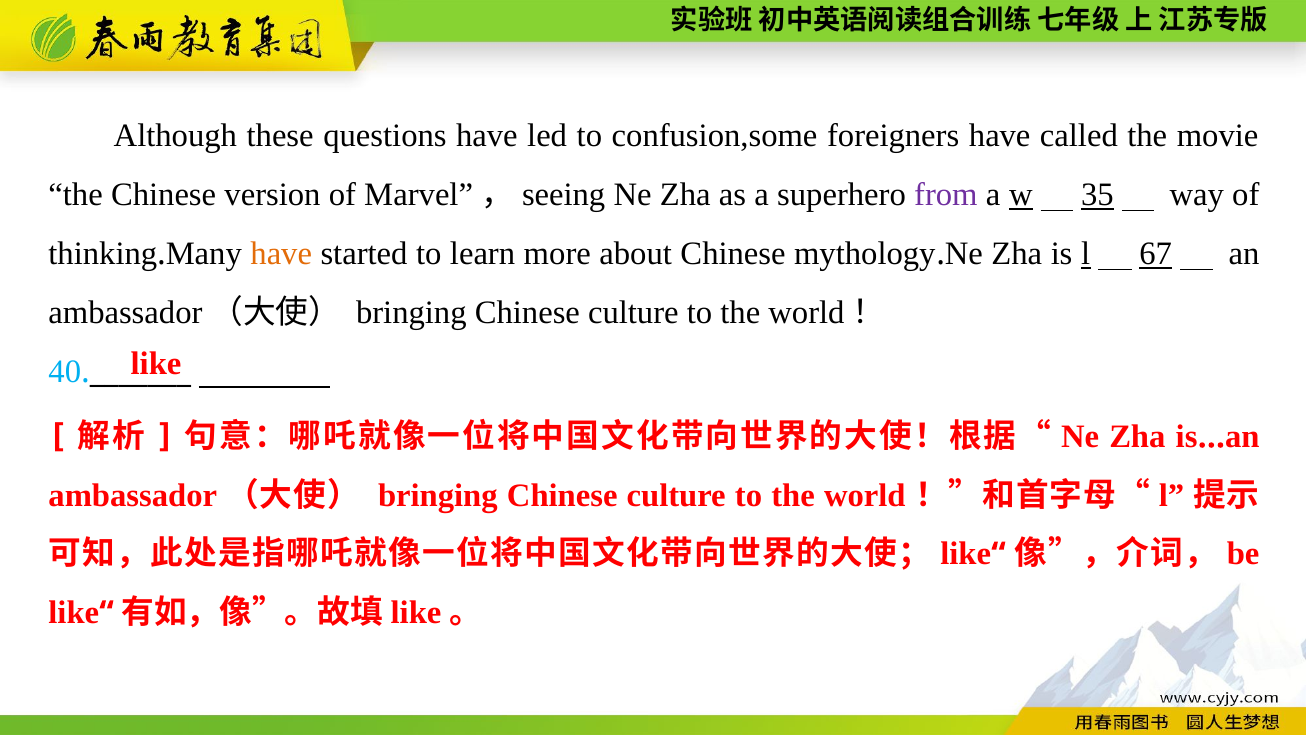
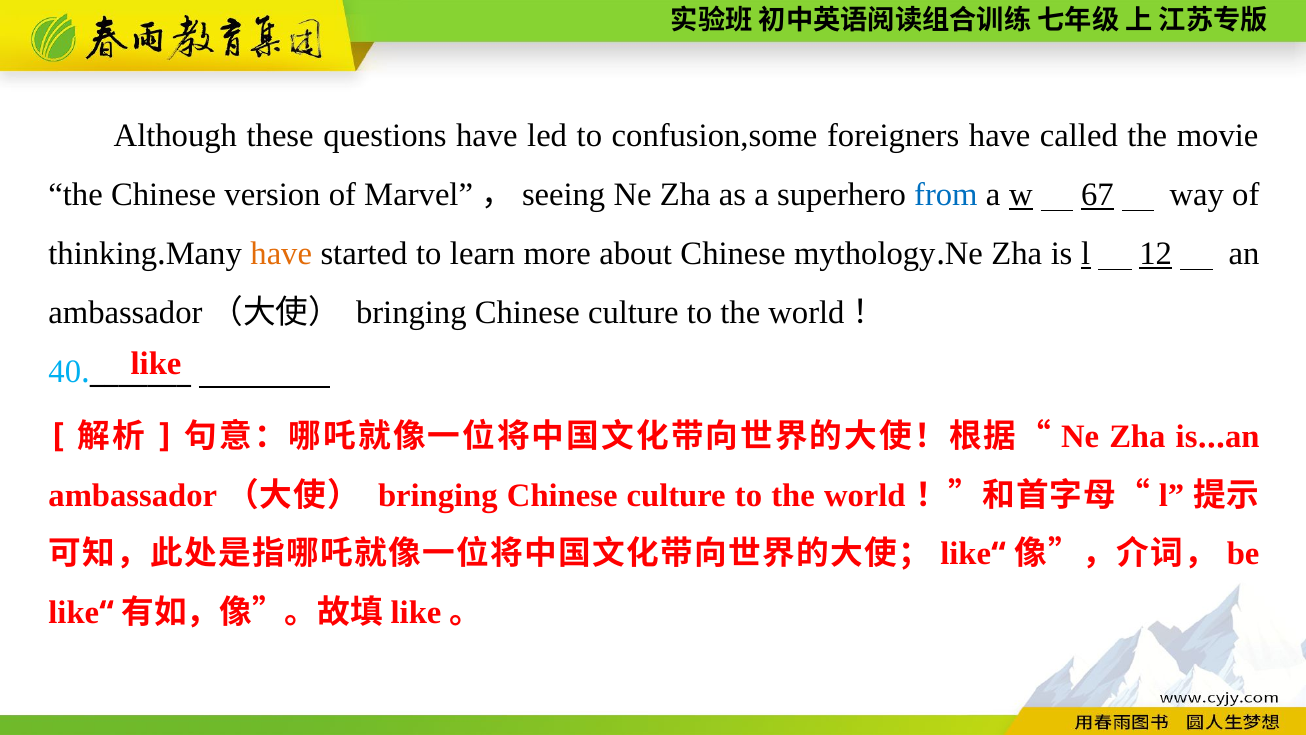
from colour: purple -> blue
35: 35 -> 67
67: 67 -> 12
